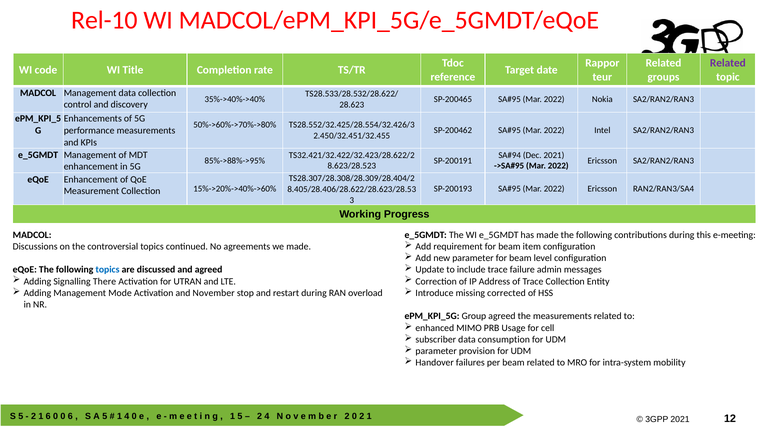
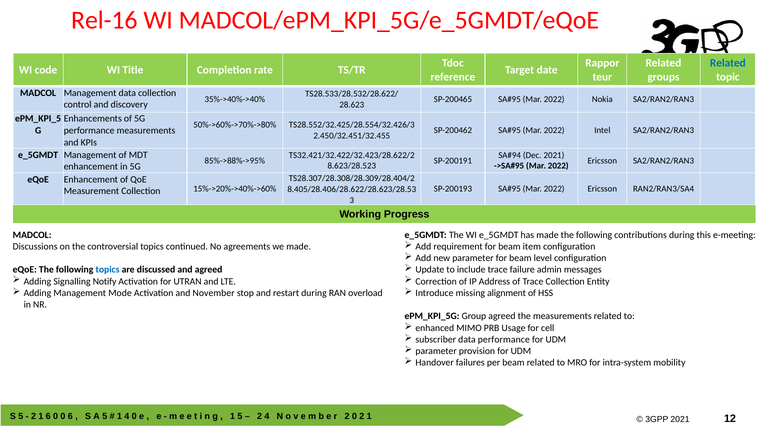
Rel-10: Rel-10 -> Rel-16
Related at (728, 63) colour: purple -> blue
There: There -> Notify
corrected: corrected -> alignment
data consumption: consumption -> performance
